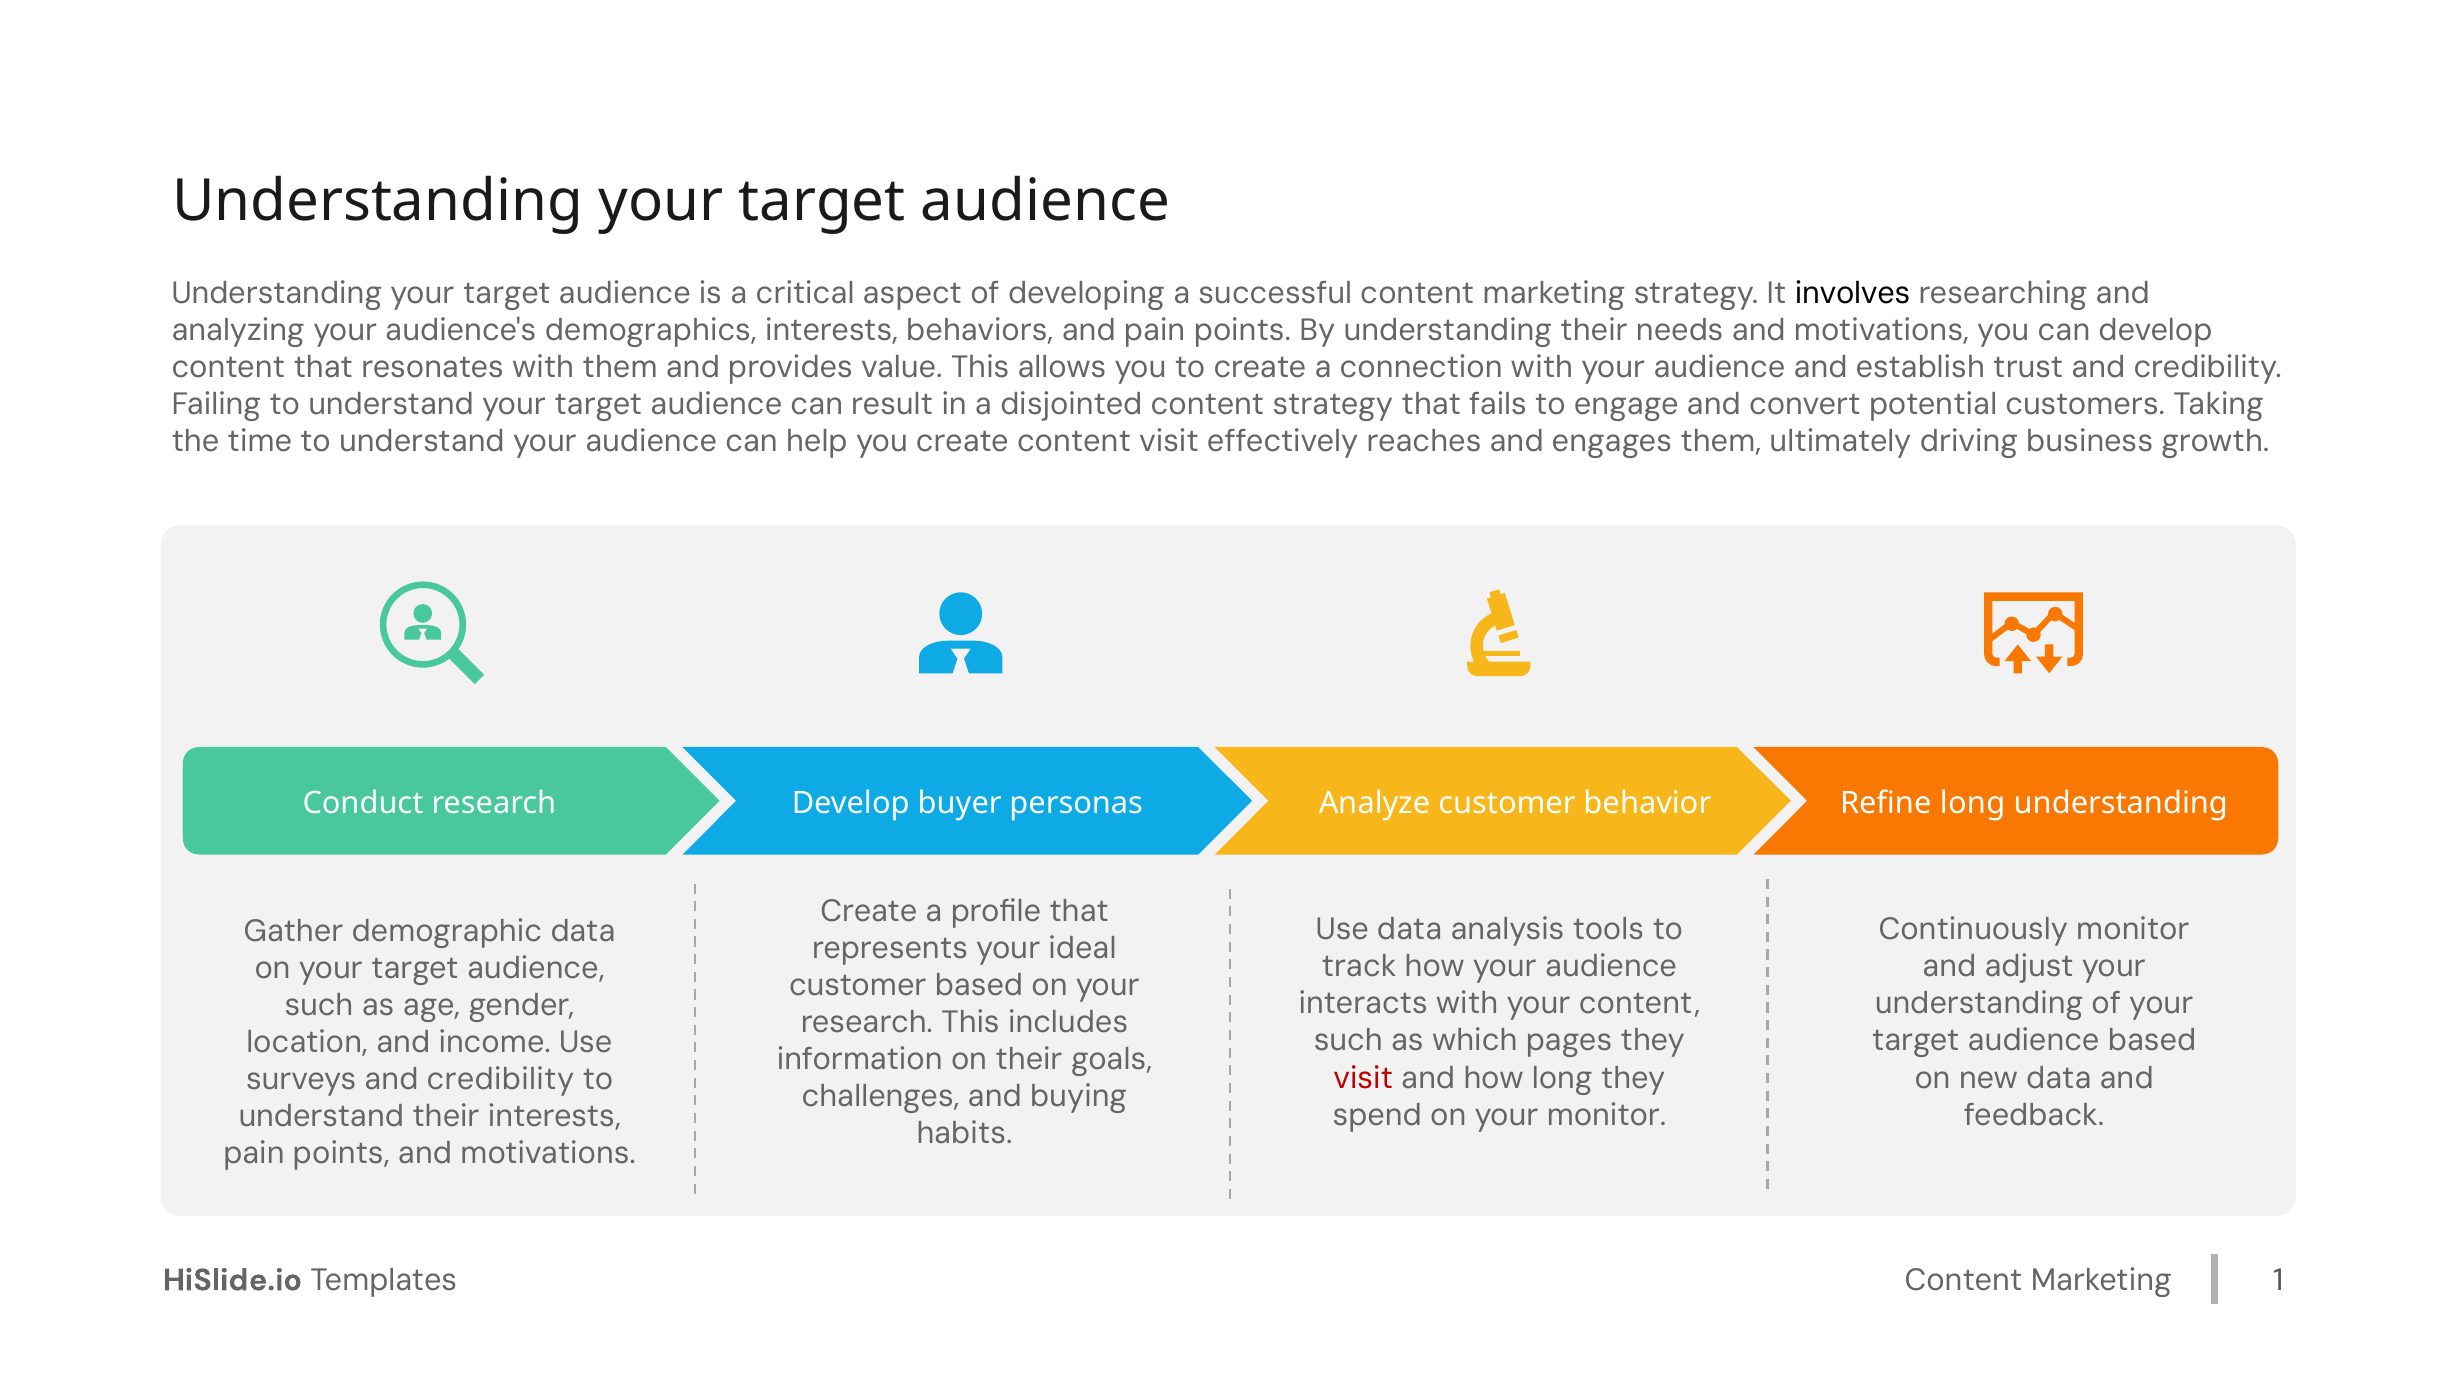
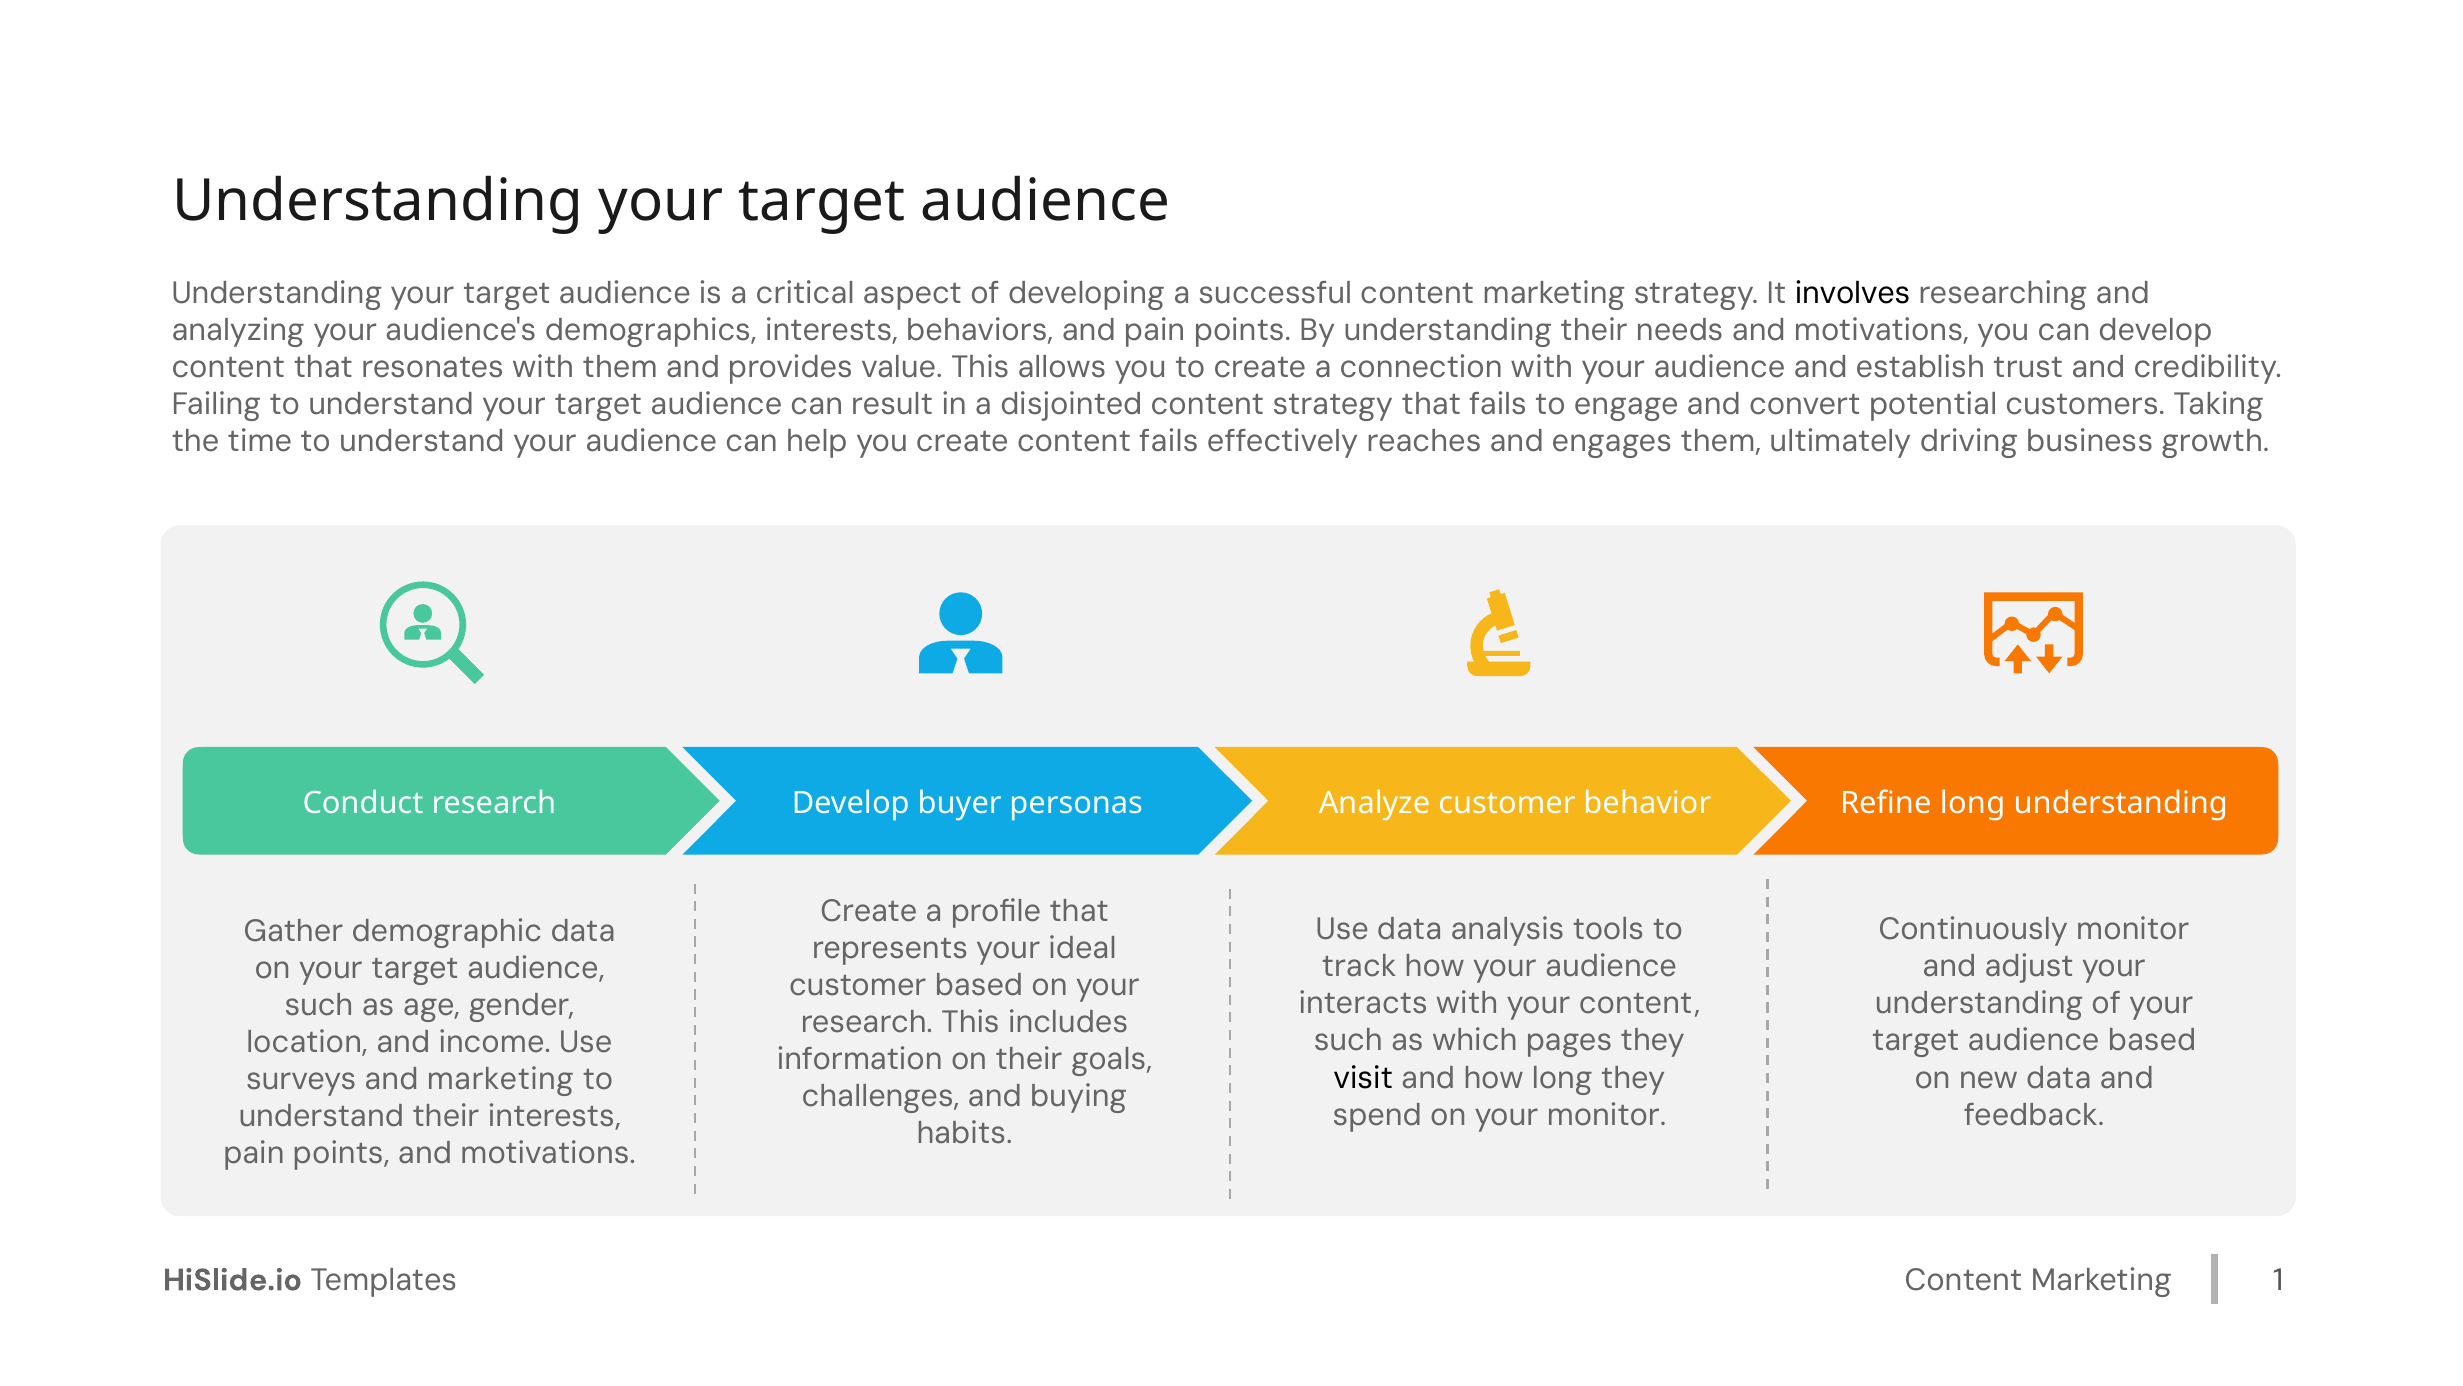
content visit: visit -> fails
visit at (1363, 1077) colour: red -> black
surveys and credibility: credibility -> marketing
